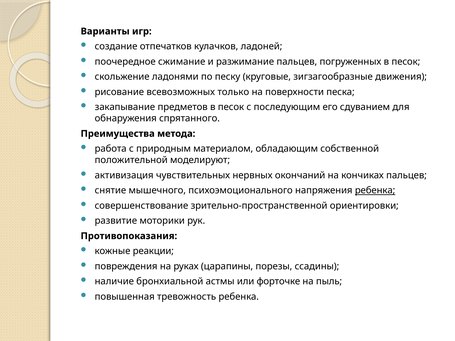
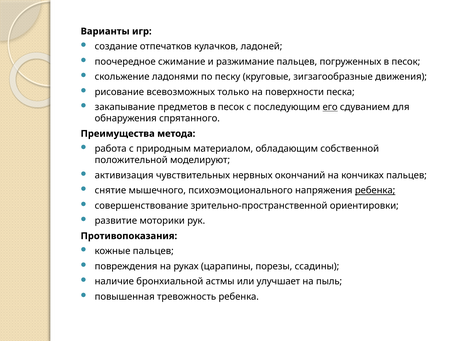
его underline: none -> present
кожные реакции: реакции -> пальцев
форточке: форточке -> улучшает
